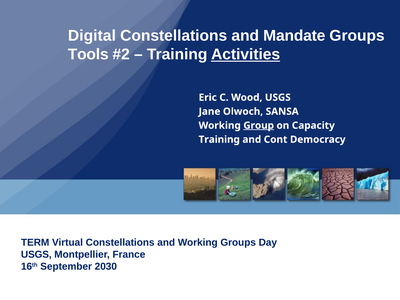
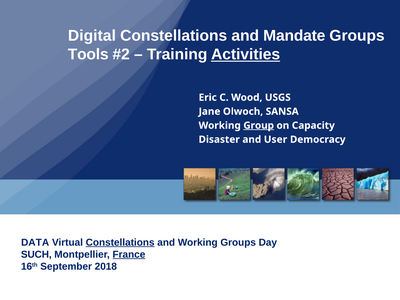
Training at (219, 139): Training -> Disaster
Cont: Cont -> User
TERM: TERM -> DATA
Constellations at (120, 242) underline: none -> present
USGS at (36, 254): USGS -> SUCH
France underline: none -> present
2030: 2030 -> 2018
